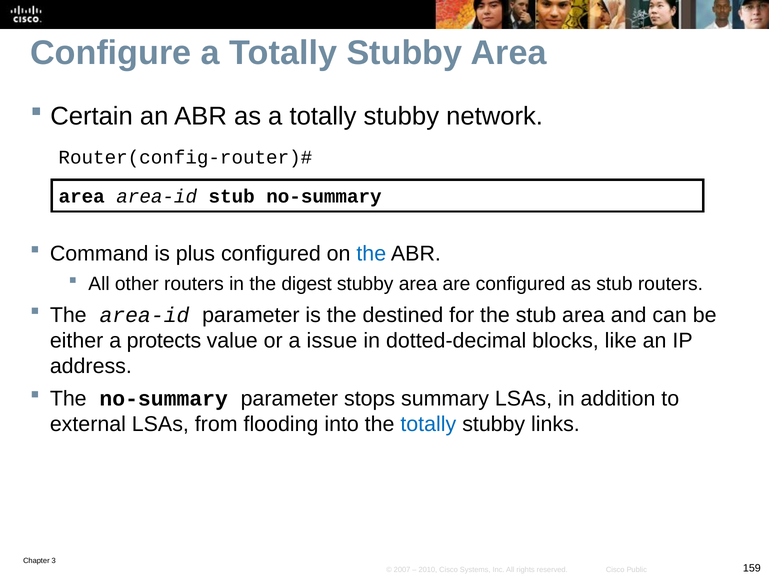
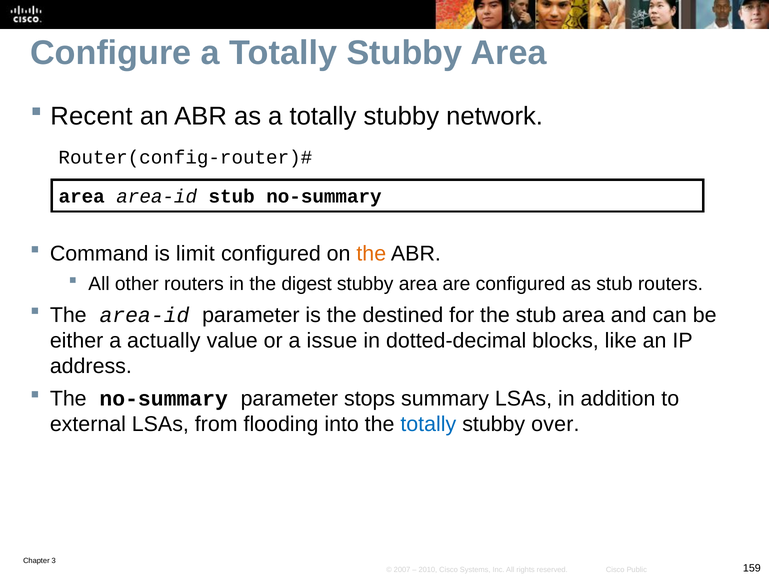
Certain: Certain -> Recent
plus: plus -> limit
the at (371, 253) colour: blue -> orange
protects: protects -> actually
links: links -> over
